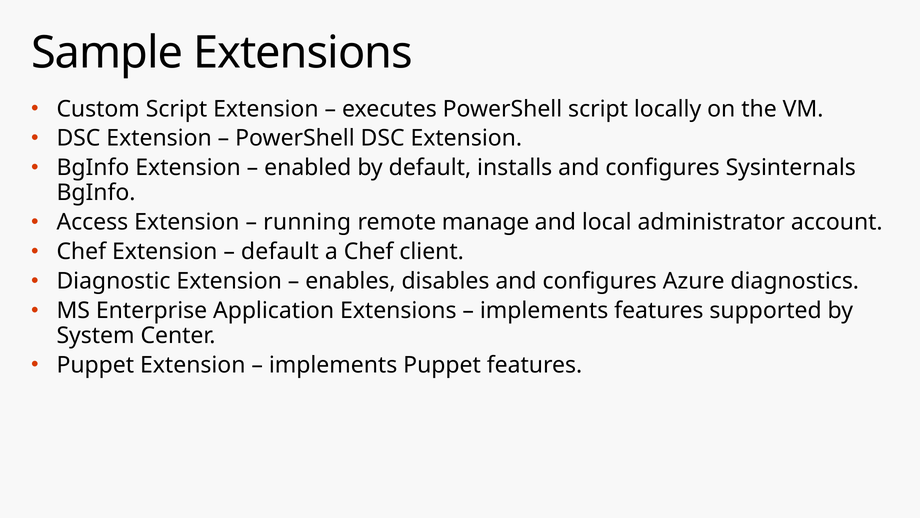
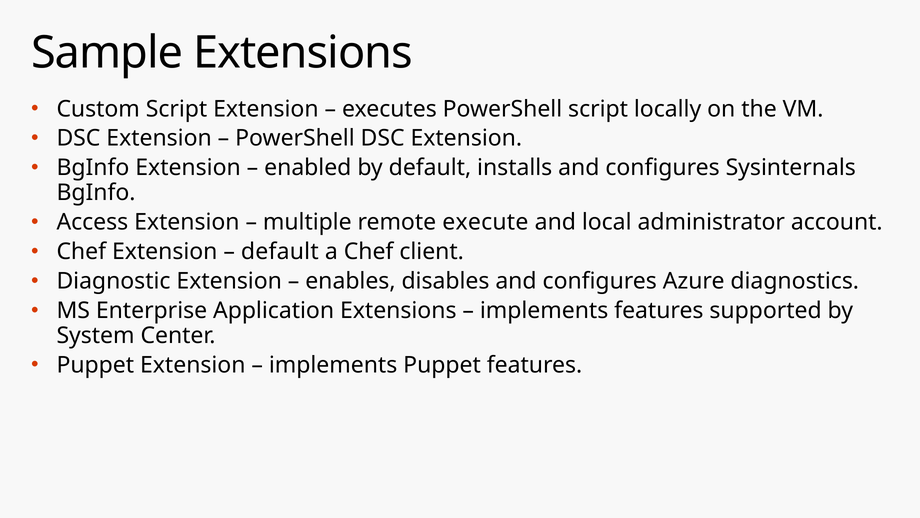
running: running -> multiple
manage: manage -> execute
